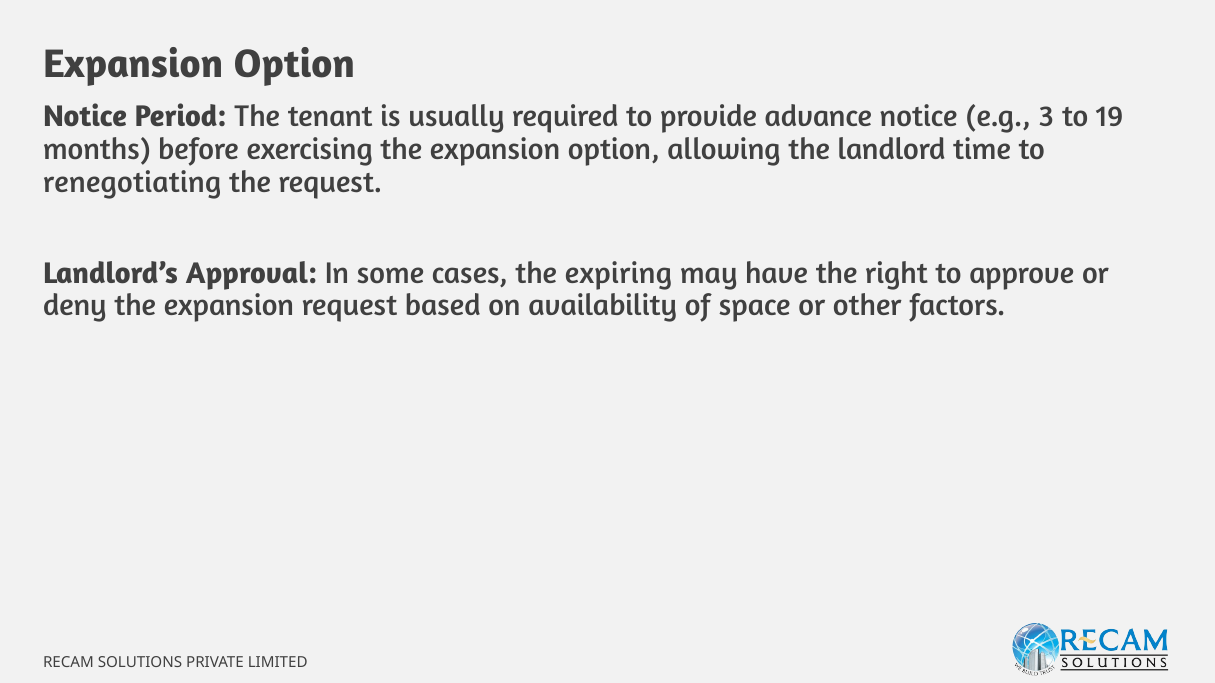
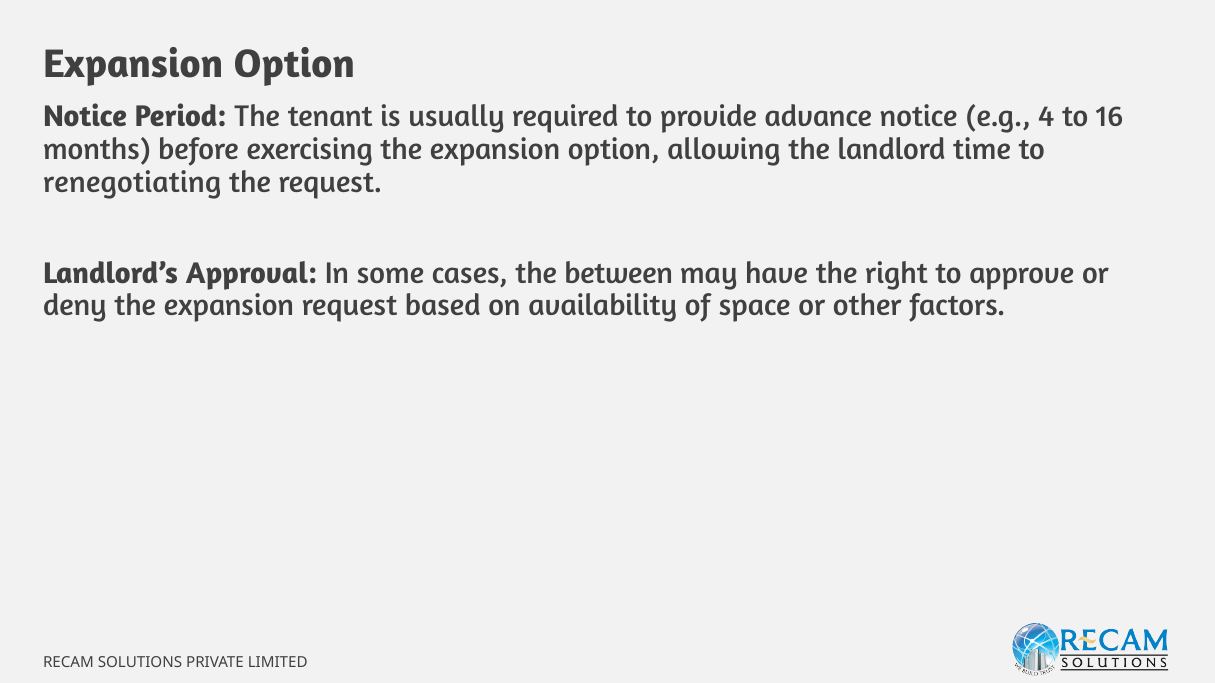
3: 3 -> 4
19: 19 -> 16
expiring: expiring -> between
